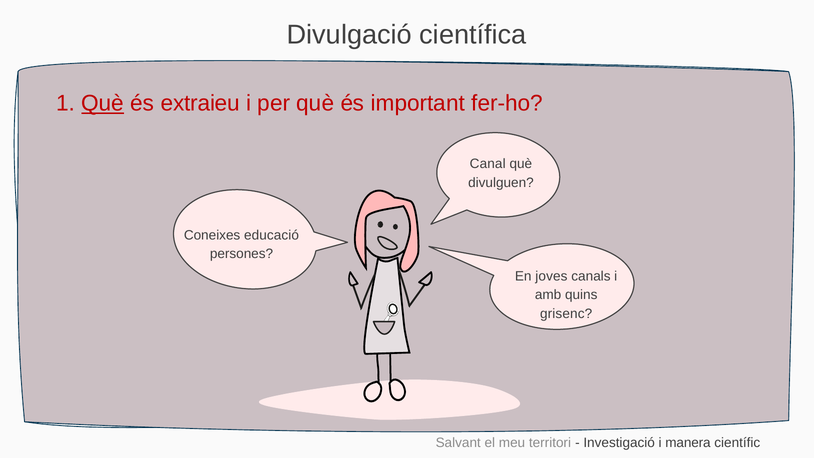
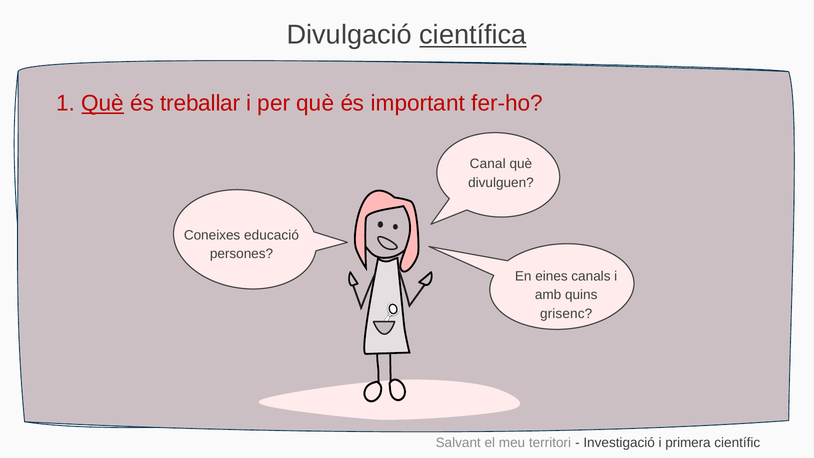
científica underline: none -> present
extraieu: extraieu -> treballar
joves: joves -> eines
manera: manera -> primera
